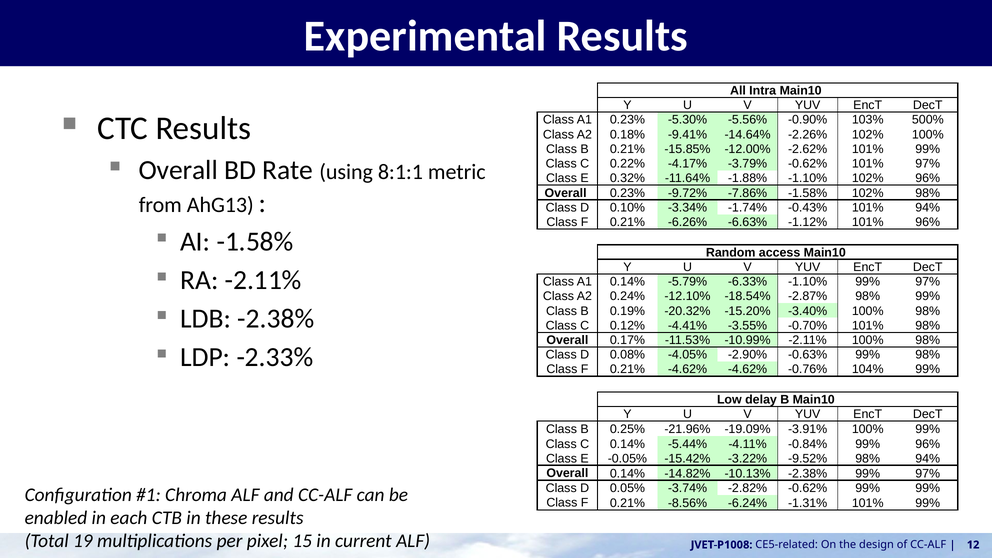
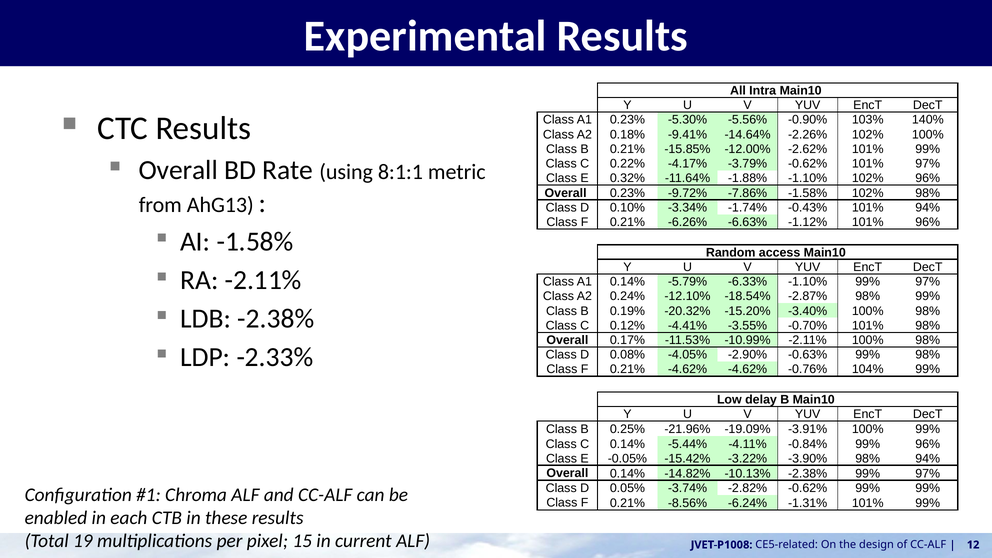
500%: 500% -> 140%
-9.52%: -9.52% -> -3.90%
